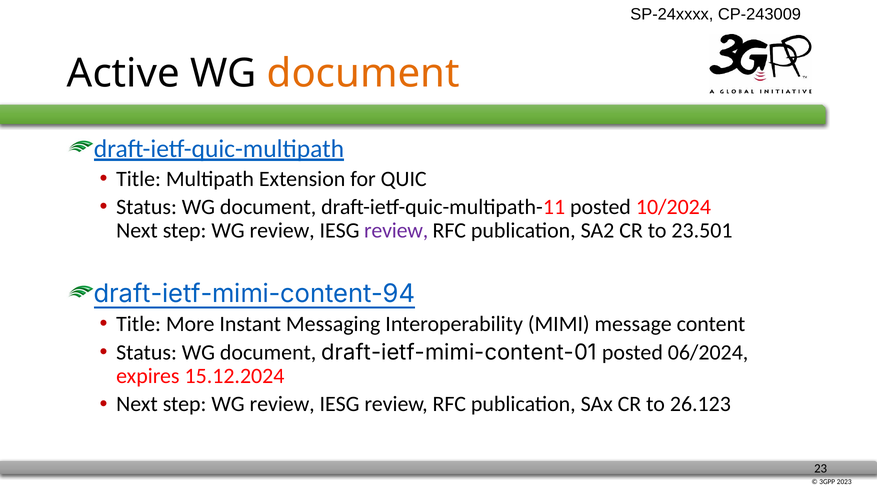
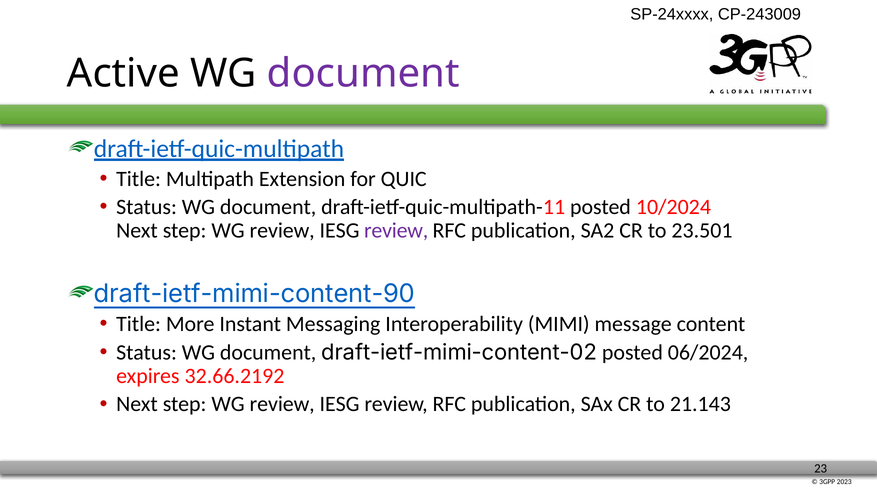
document at (363, 74) colour: orange -> purple
draft-ietf-mimi-content-94: draft-ietf-mimi-content-94 -> draft-ietf-mimi-content-90
draft-ietf-mimi-content-01: draft-ietf-mimi-content-01 -> draft-ietf-mimi-content-02
15.12.2024: 15.12.2024 -> 32.66.2192
26.123: 26.123 -> 21.143
